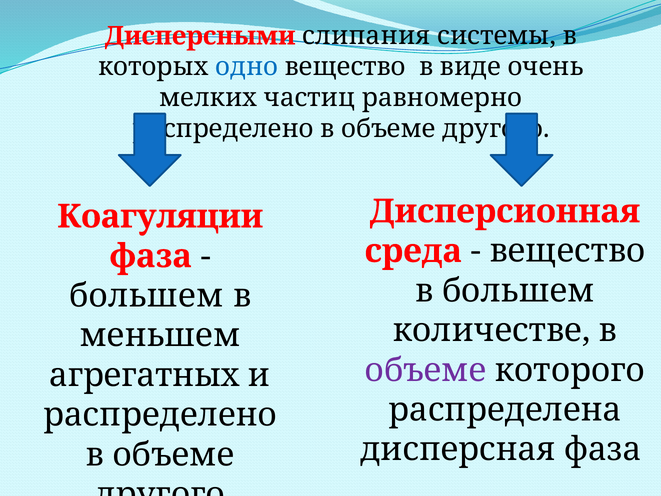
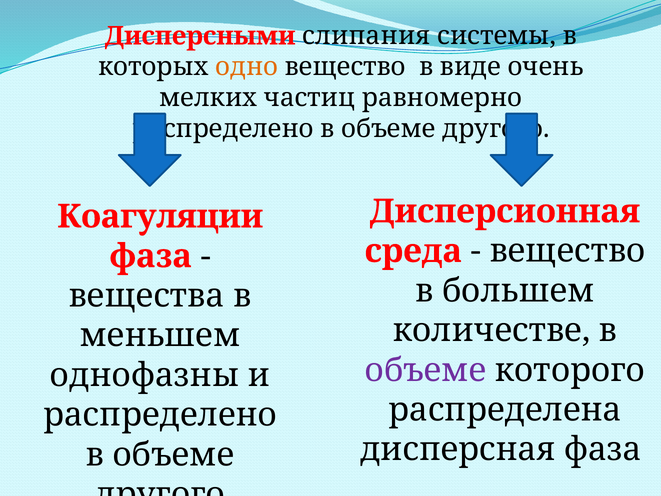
одно colour: blue -> orange
большем at (146, 296): большем -> вещества
агрегатных: агрегатных -> однофазны
